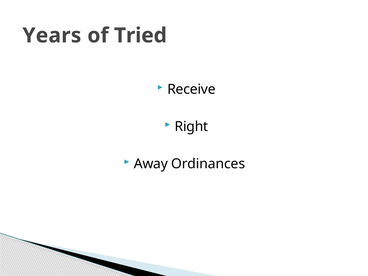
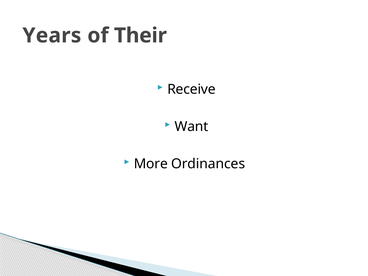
Tried: Tried -> Their
Right: Right -> Want
Away: Away -> More
